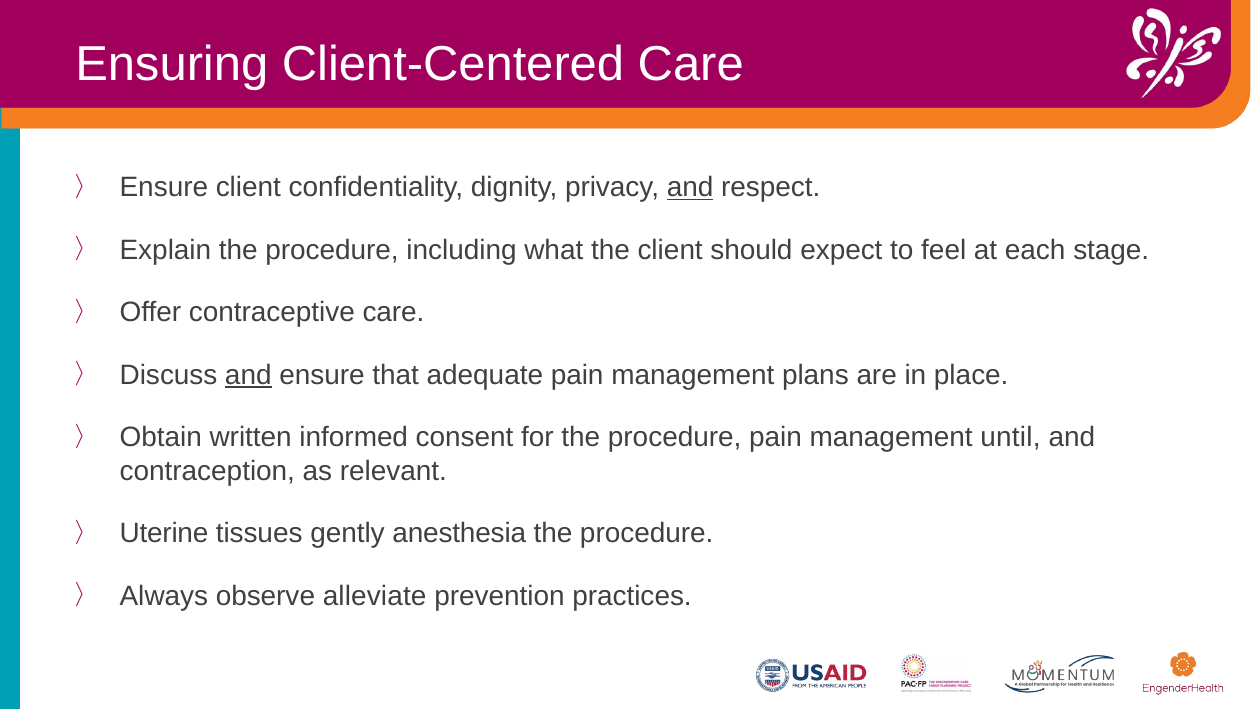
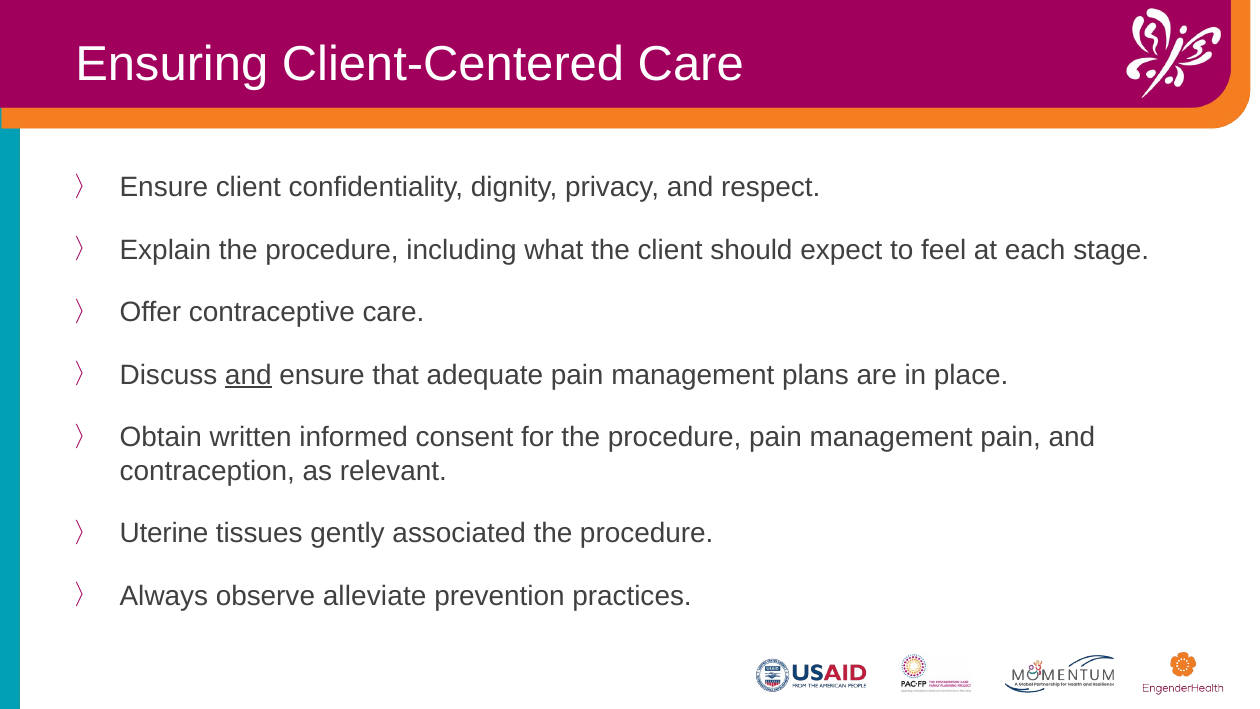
and at (690, 187) underline: present -> none
management until: until -> pain
anesthesia: anesthesia -> associated
